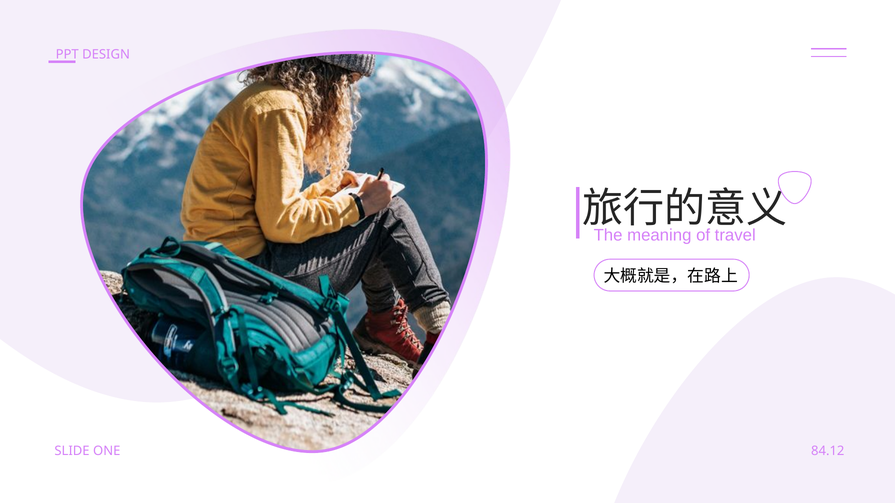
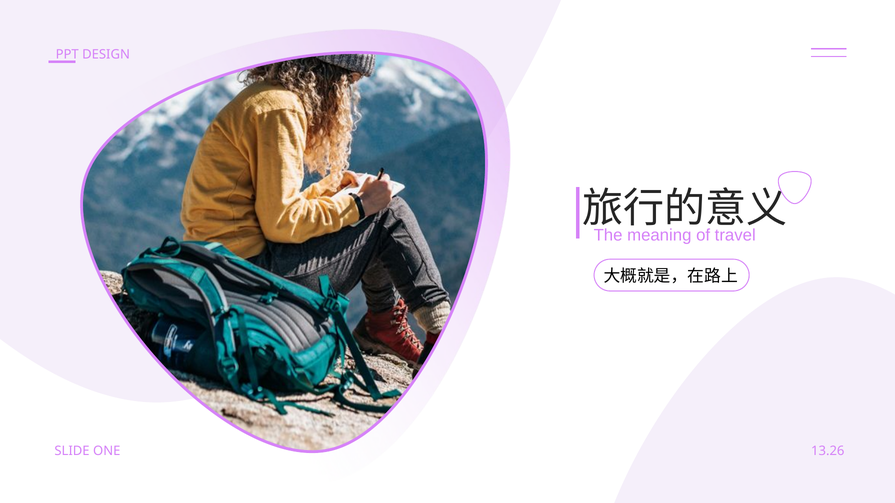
84.12: 84.12 -> 13.26
